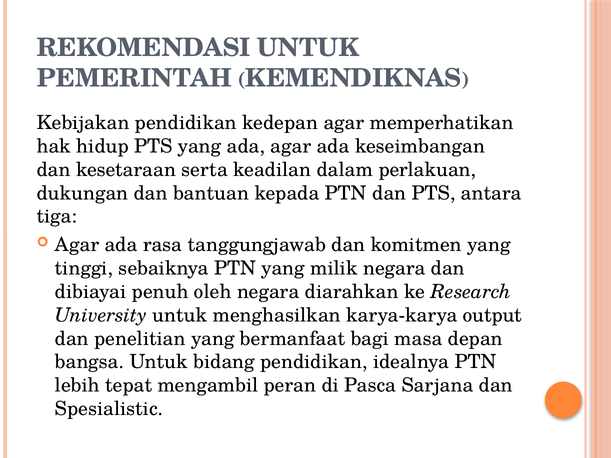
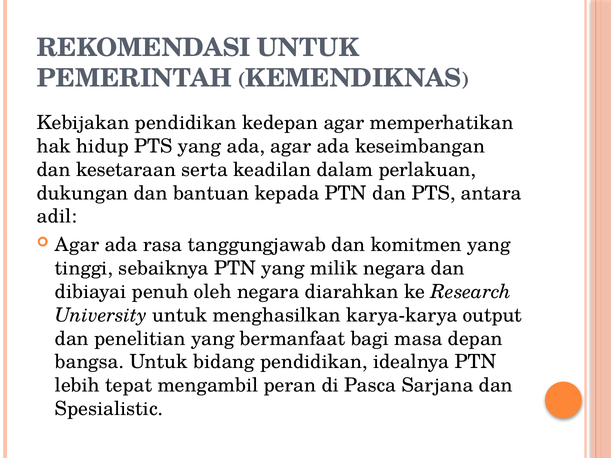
tiga: tiga -> adil
